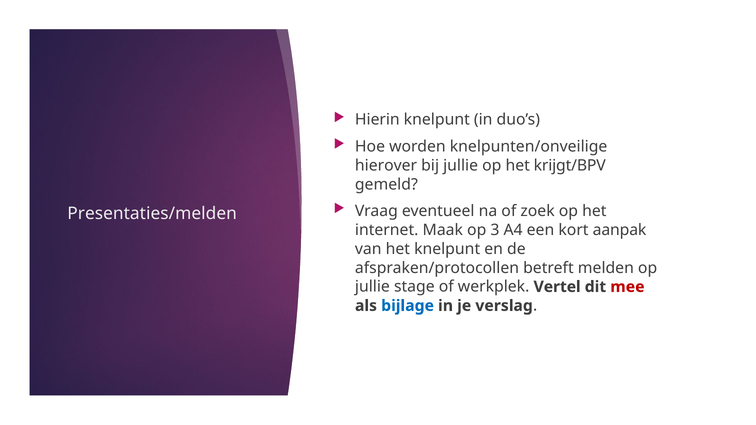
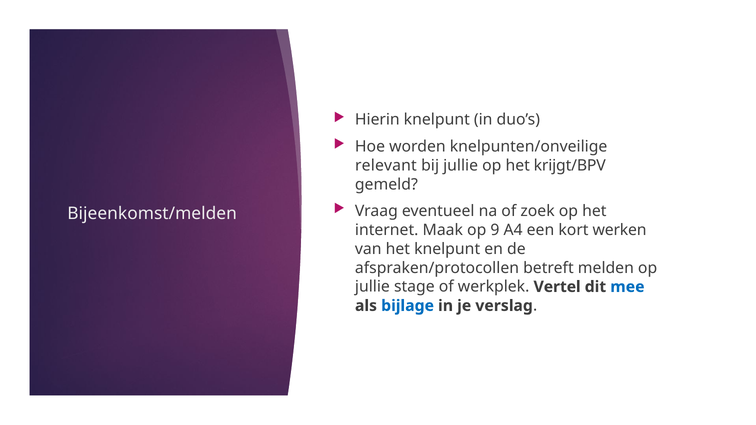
hierover: hierover -> relevant
Presentaties/melden: Presentaties/melden -> Bijeenkomst/melden
3: 3 -> 9
aanpak: aanpak -> werken
mee colour: red -> blue
